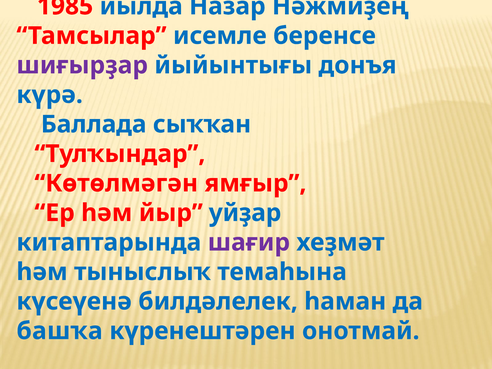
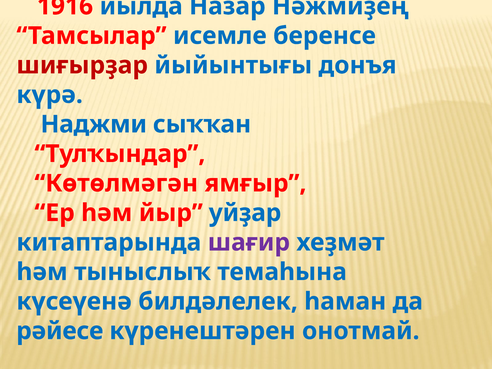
1985: 1985 -> 1916
шиғырҙар colour: purple -> red
Баллада: Баллада -> Наджми
башҡа: башҡа -> рәйесе
